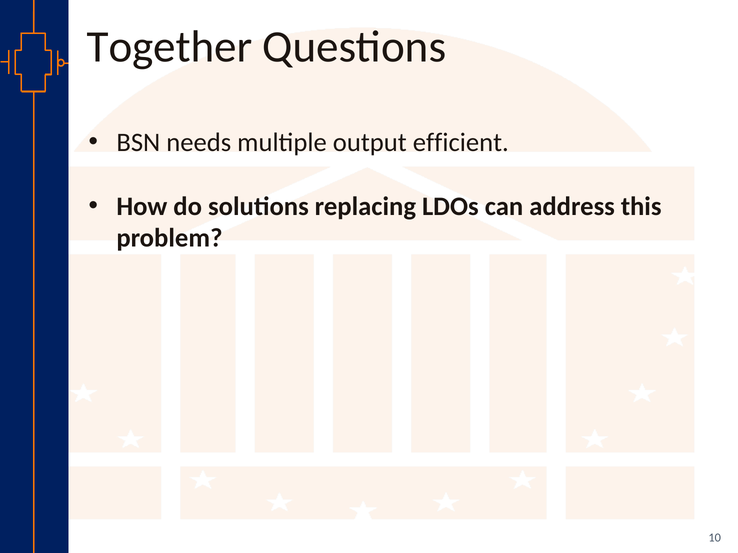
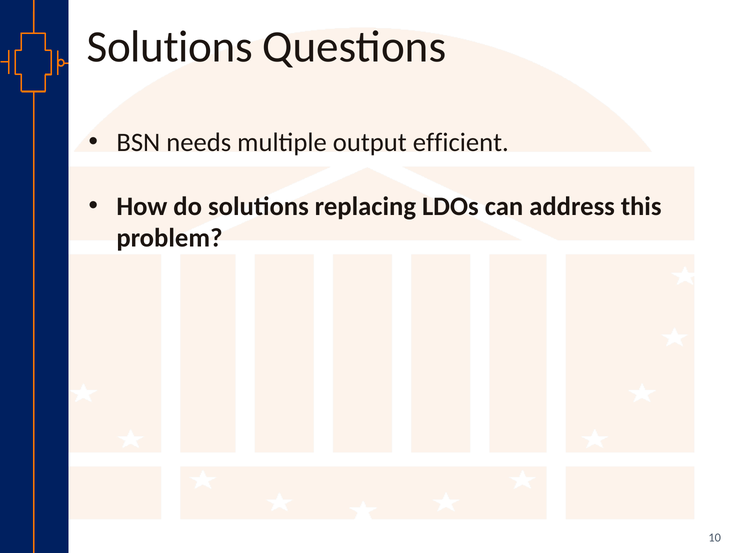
Together at (170, 47): Together -> Solutions
